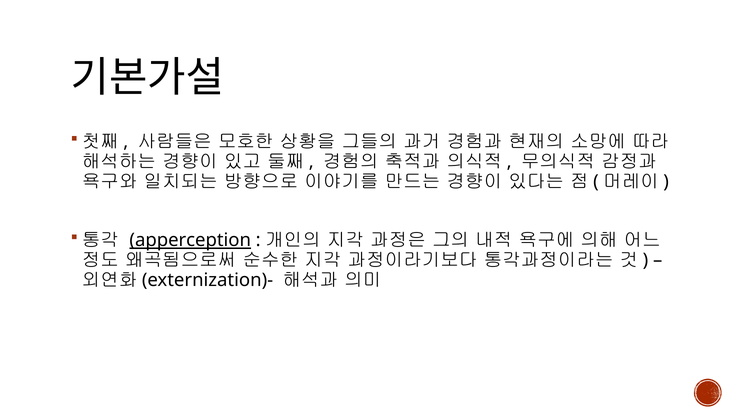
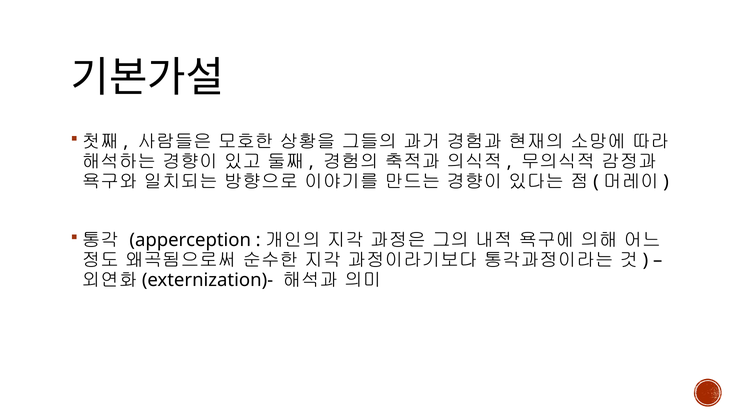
apperception underline: present -> none
